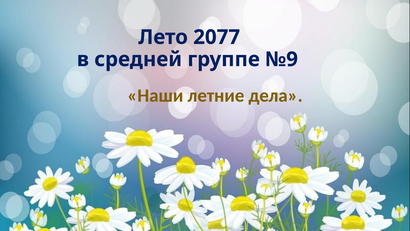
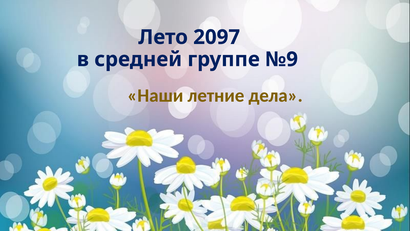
2077: 2077 -> 2097
